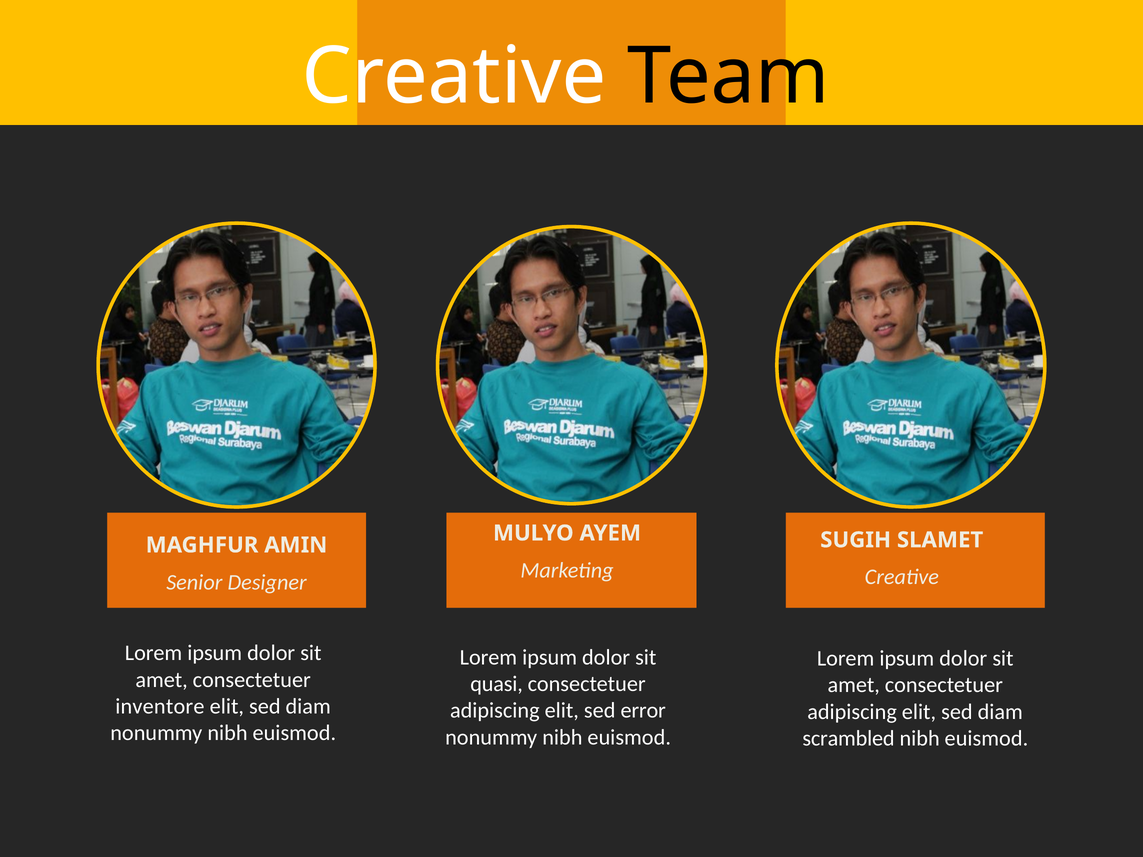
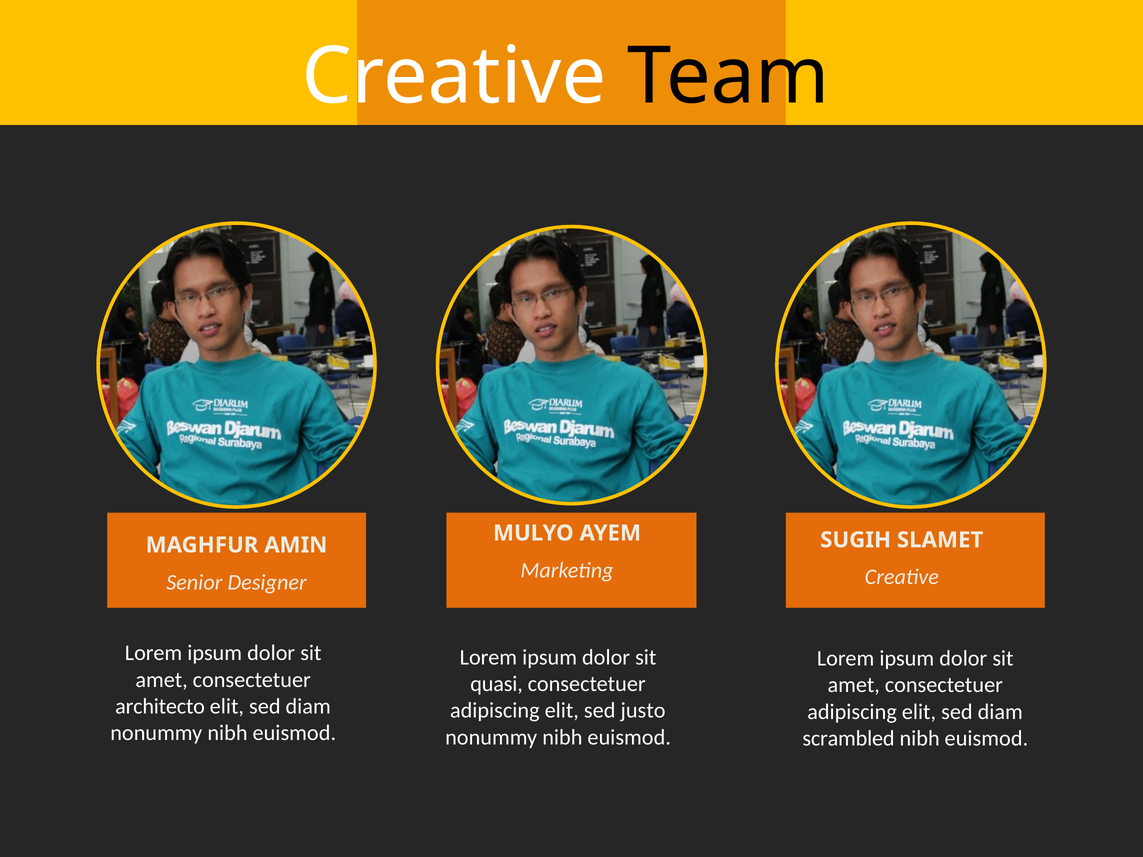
inventore: inventore -> architecto
error: error -> justo
